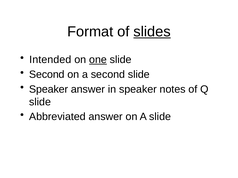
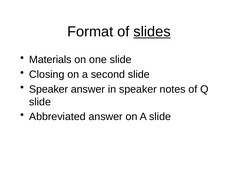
Intended: Intended -> Materials
one underline: present -> none
Second at (47, 75): Second -> Closing
